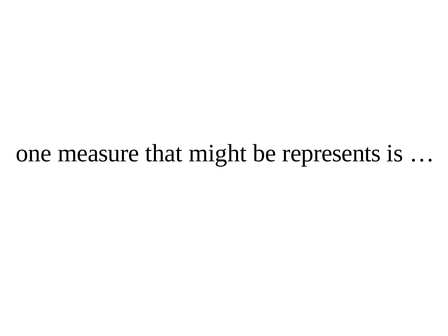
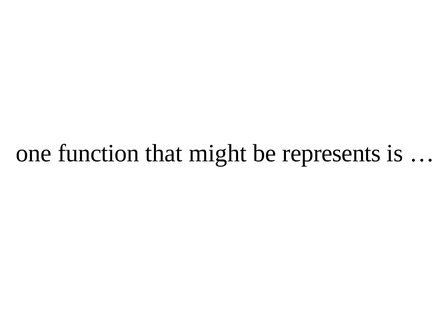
measure: measure -> function
